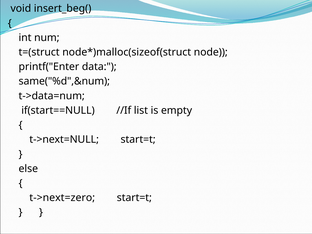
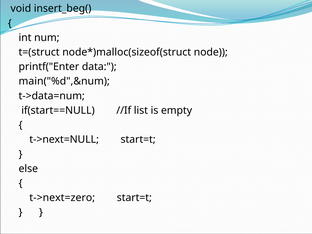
same("%d",&num: same("%d",&num -> main("%d",&num
